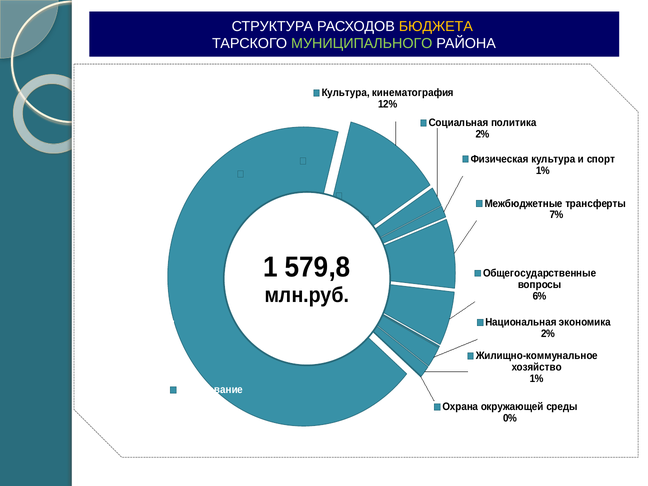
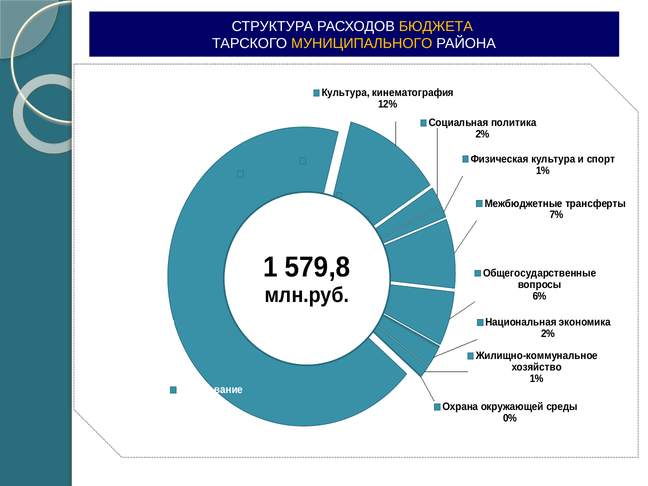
МУНИЦИПАЛЬНОГО colour: light green -> yellow
